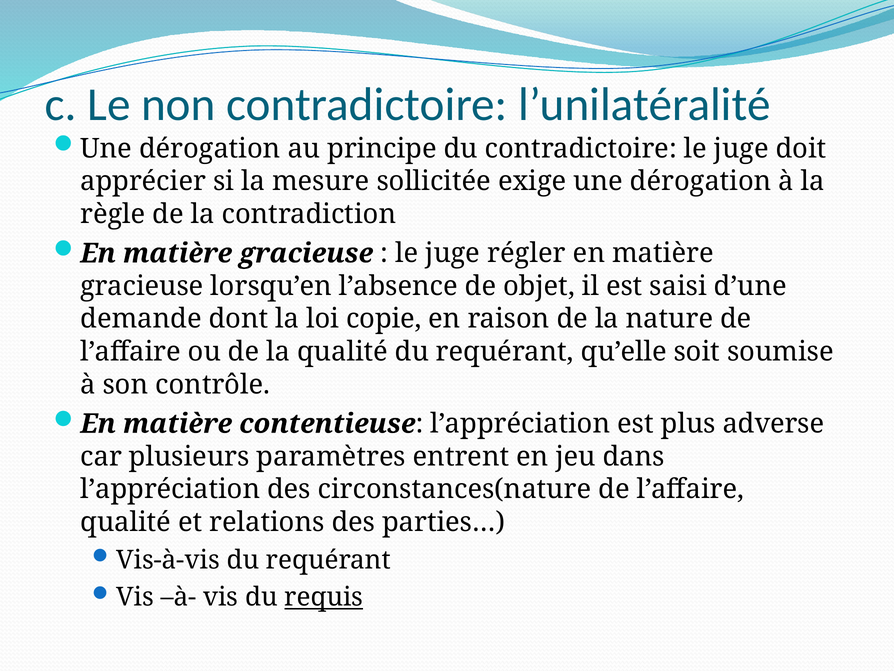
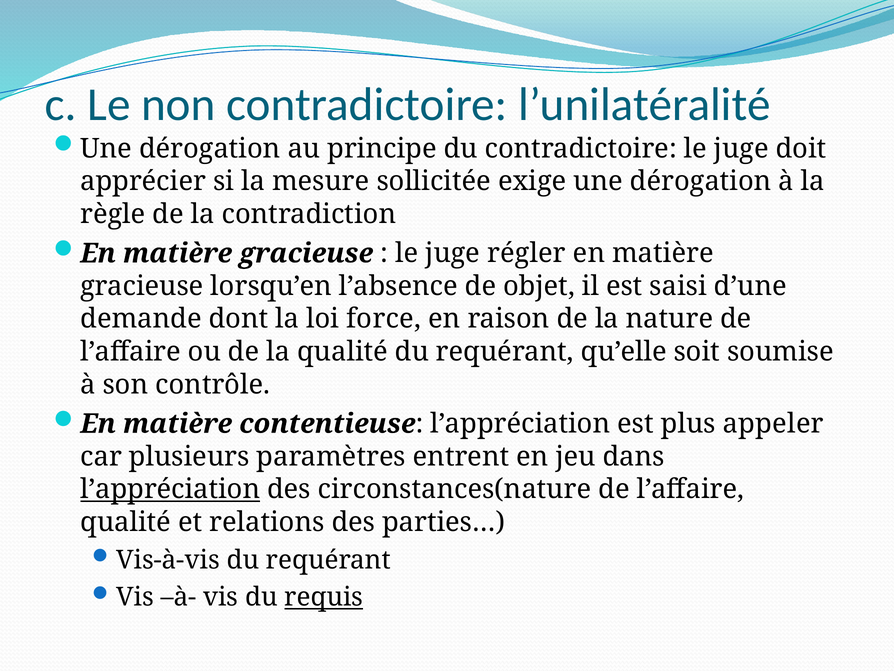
copie: copie -> force
adverse: adverse -> appeler
l’appréciation at (170, 489) underline: none -> present
